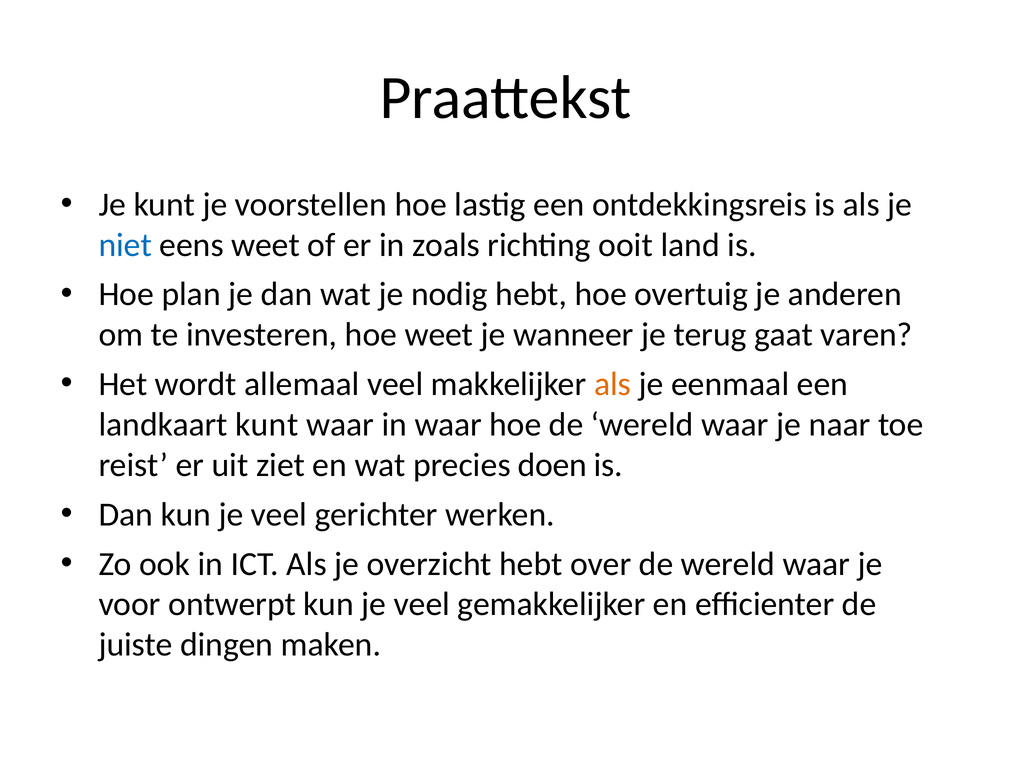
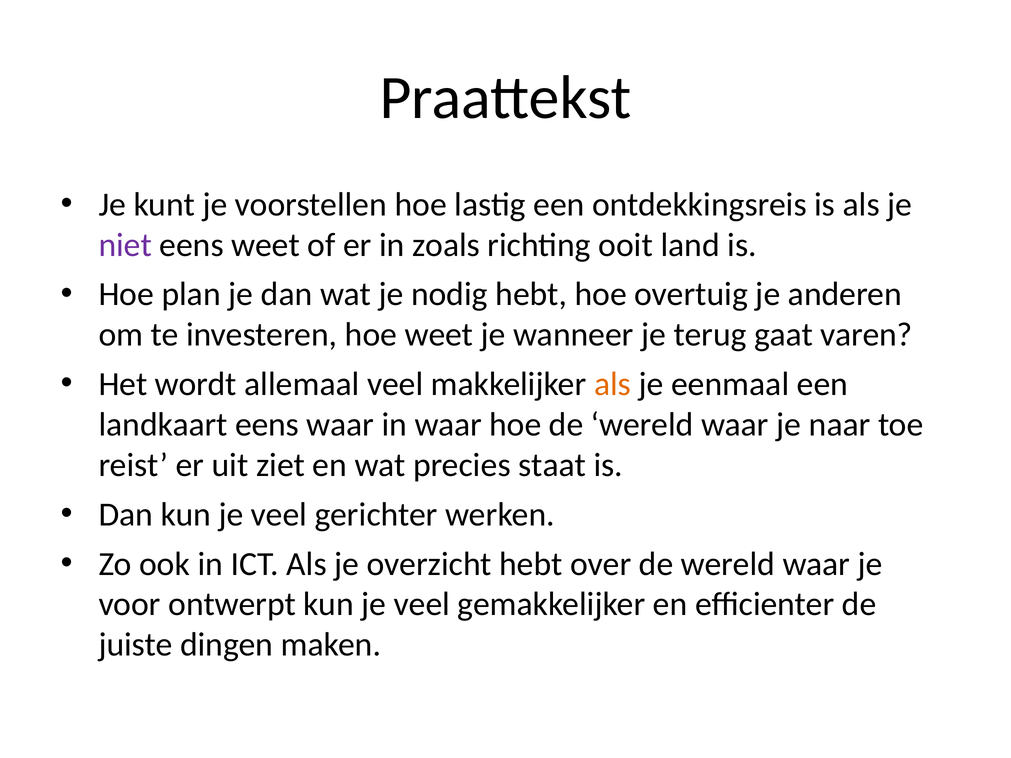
niet colour: blue -> purple
landkaart kunt: kunt -> eens
doen: doen -> staat
